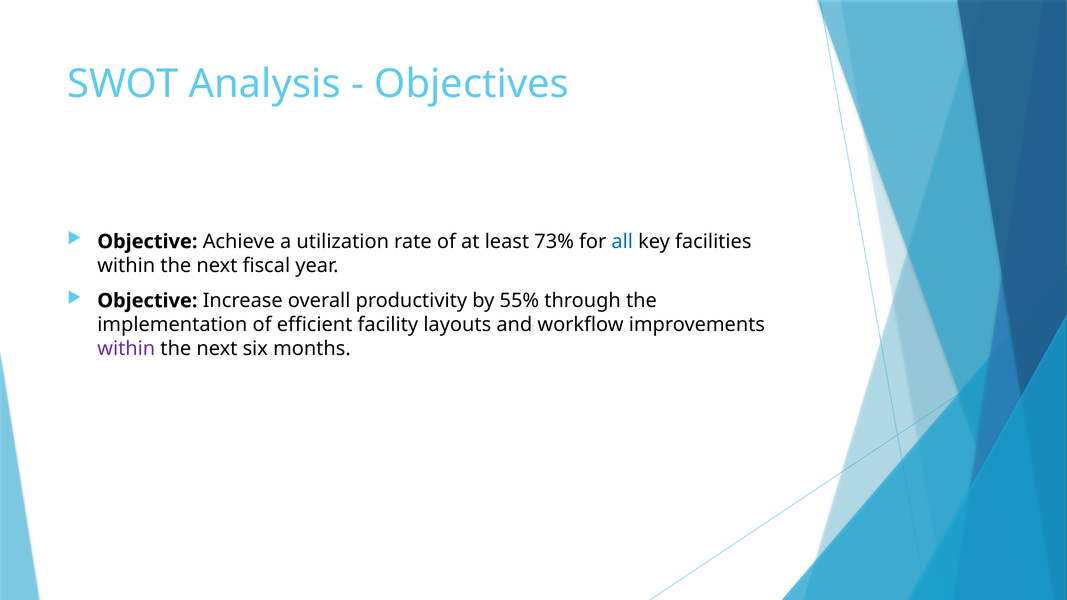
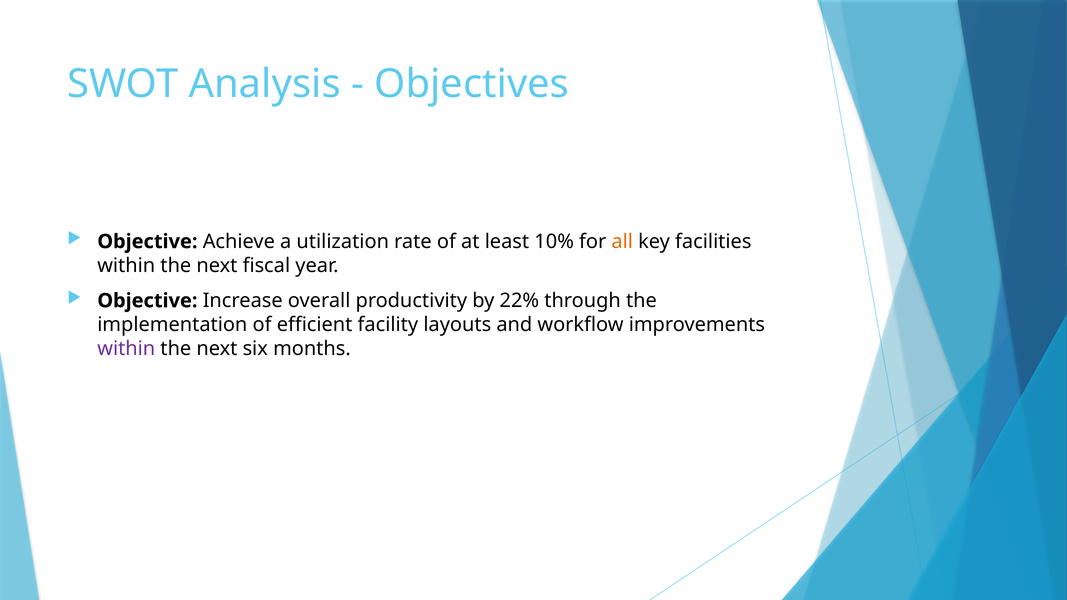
73%: 73% -> 10%
all colour: blue -> orange
55%: 55% -> 22%
